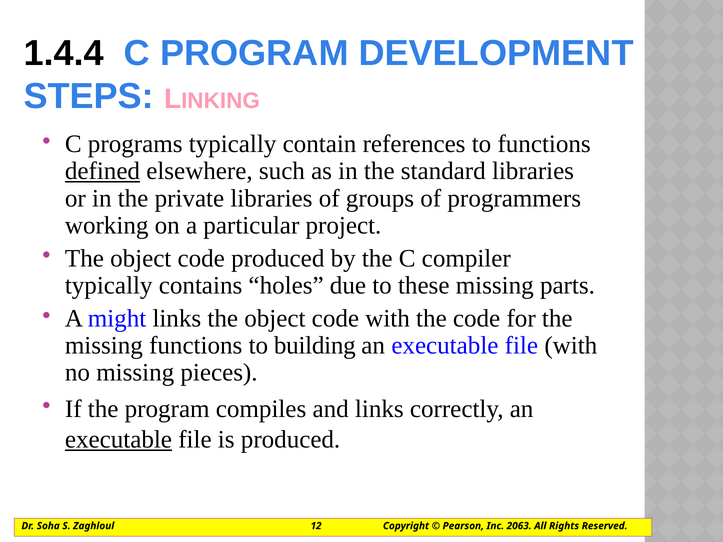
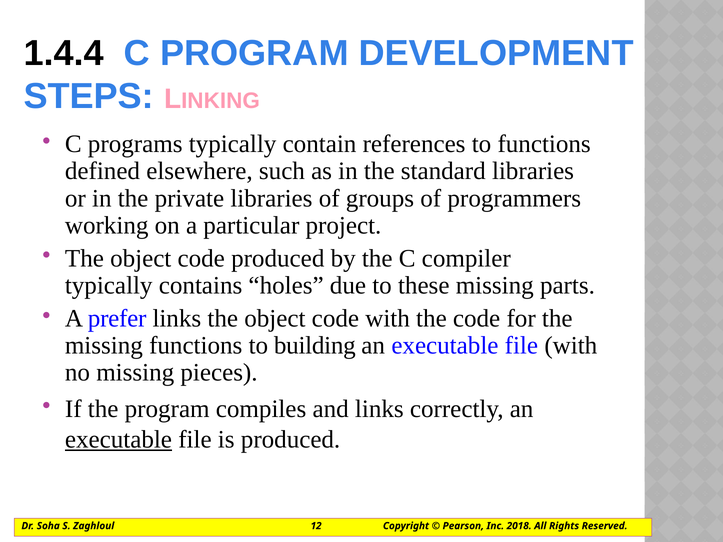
defined underline: present -> none
might: might -> prefer
2063: 2063 -> 2018
